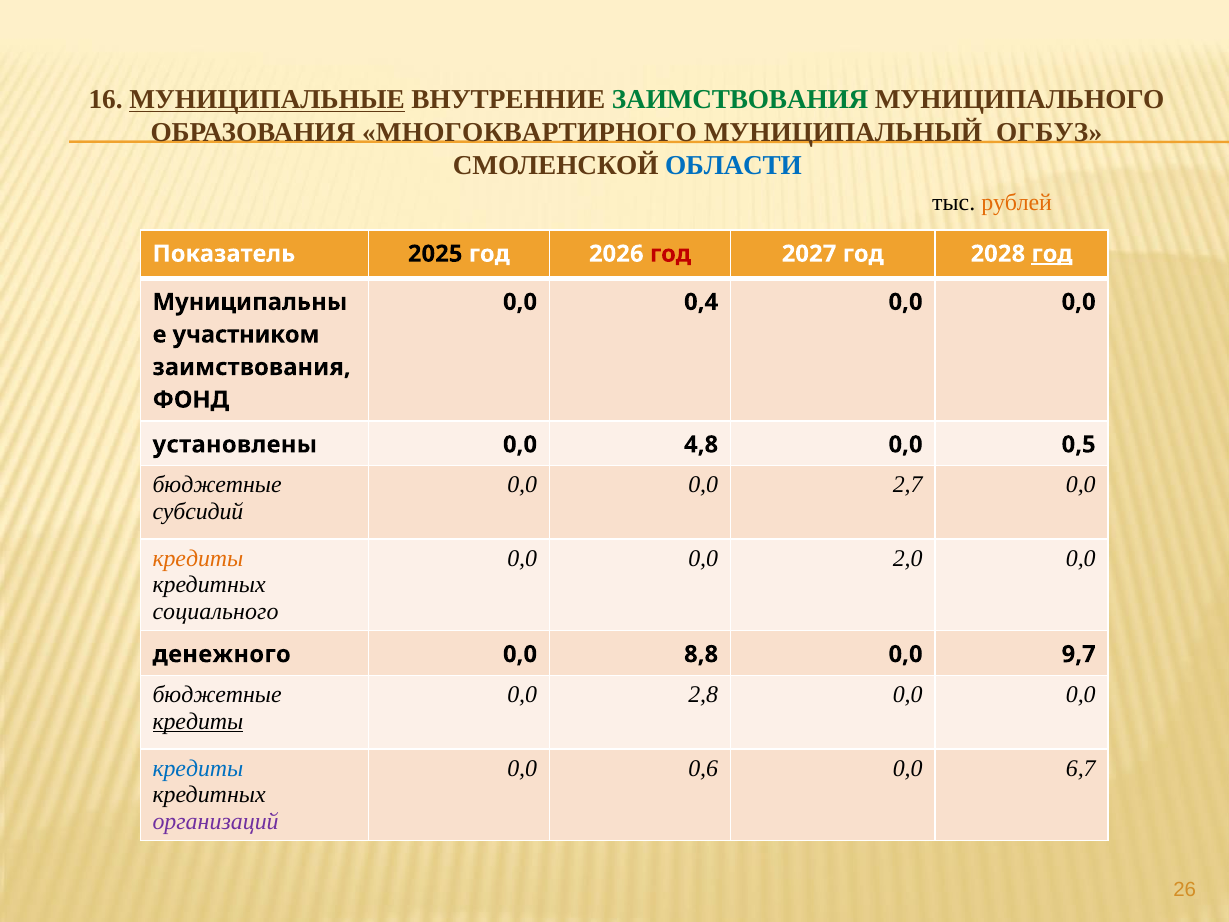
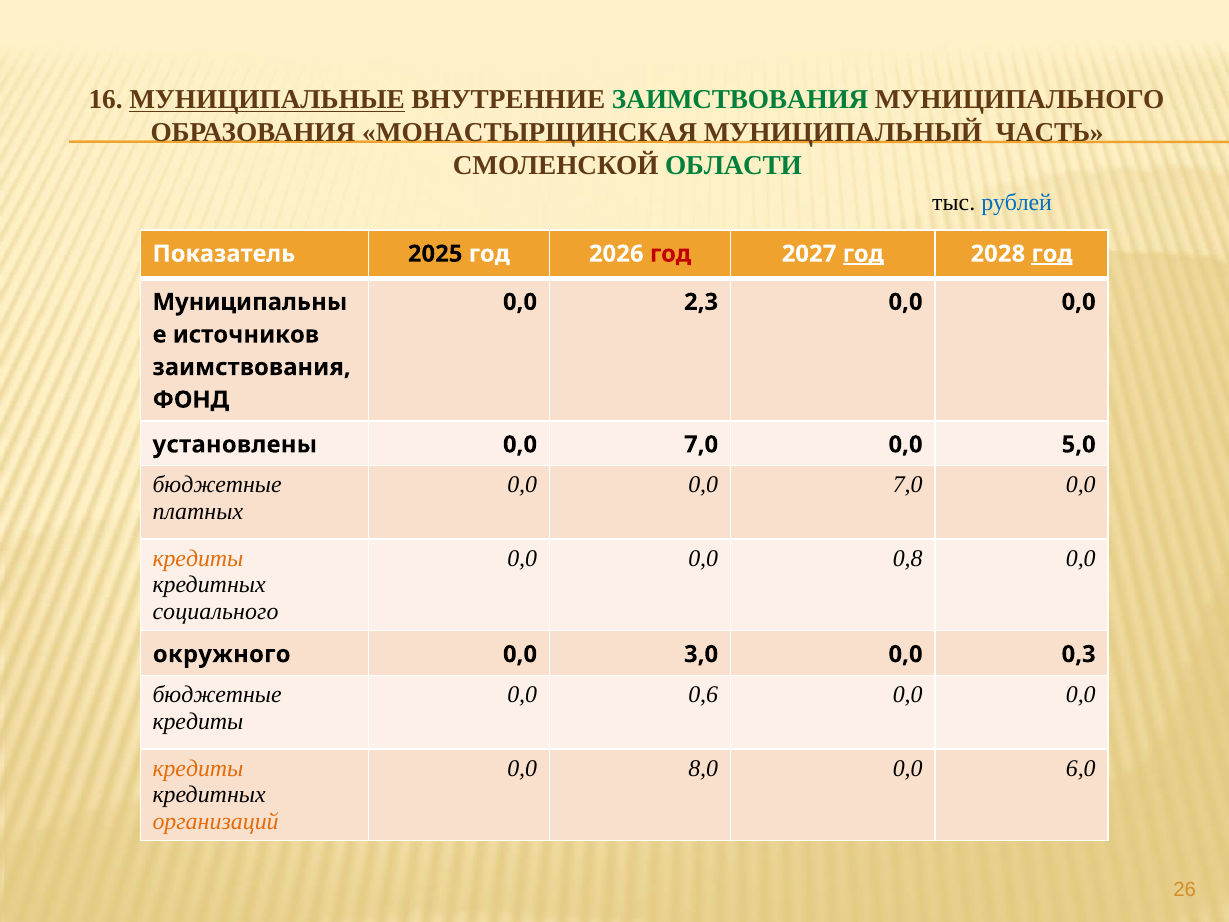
МНОГОКВАРТИРНОГО: МНОГОКВАРТИРНОГО -> МОНАСТЫРЩИНСКАЯ
ОГБУЗ: ОГБУЗ -> ЧАСТЬ
ОБЛАСТИ colour: blue -> green
рублей colour: orange -> blue
год at (863, 254) underline: none -> present
0,4: 0,4 -> 2,3
участником: участником -> источников
4,8 at (701, 444): 4,8 -> 7,0
0,5: 0,5 -> 5,0
0,0 0,0 2,7: 2,7 -> 7,0
субсидий: субсидий -> платных
2,0: 2,0 -> 0,8
денежного: денежного -> окружного
8,8: 8,8 -> 3,0
9,7: 9,7 -> 0,3
2,8: 2,8 -> 0,6
кредиты at (198, 721) underline: present -> none
кредиты at (198, 768) colour: blue -> orange
0,6: 0,6 -> 8,0
6,7: 6,7 -> 6,0
организаций colour: purple -> orange
